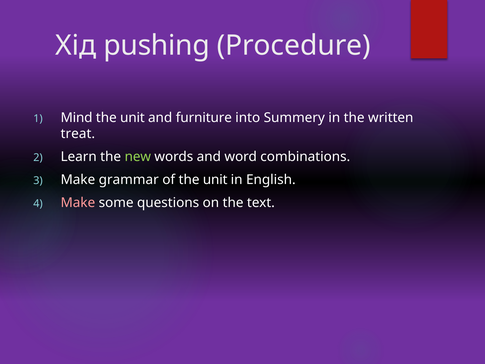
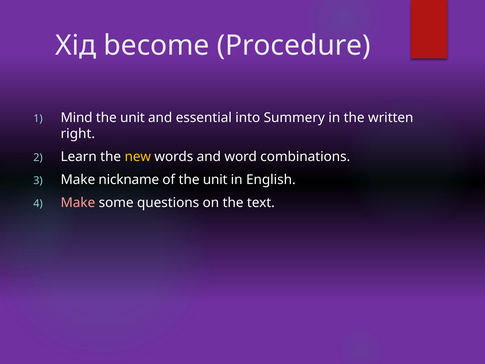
pushing: pushing -> become
furniture: furniture -> essential
treat: treat -> right
new colour: light green -> yellow
grammar: grammar -> nickname
